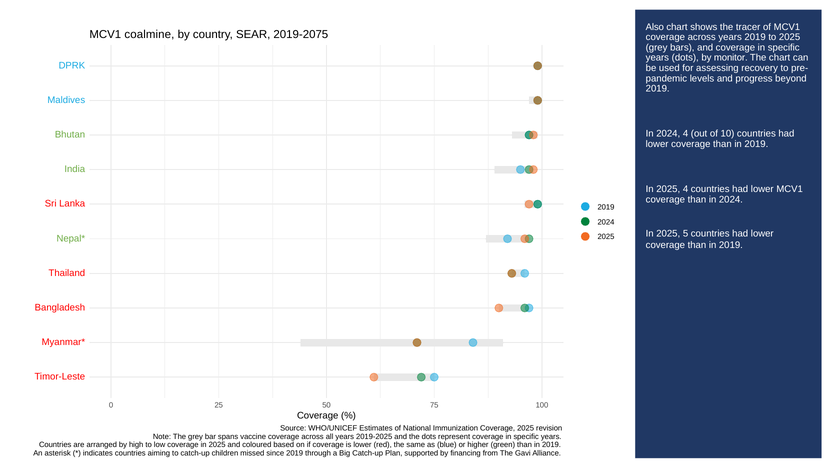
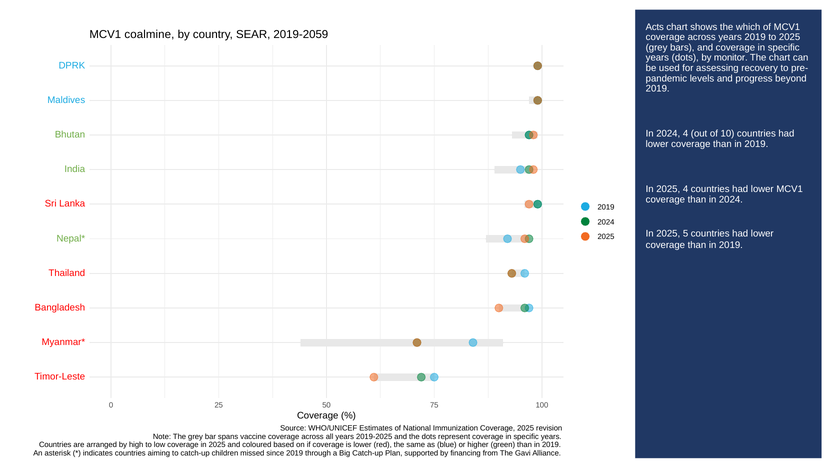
Also: Also -> Acts
tracer: tracer -> which
2019-2075: 2019-2075 -> 2019-2059
